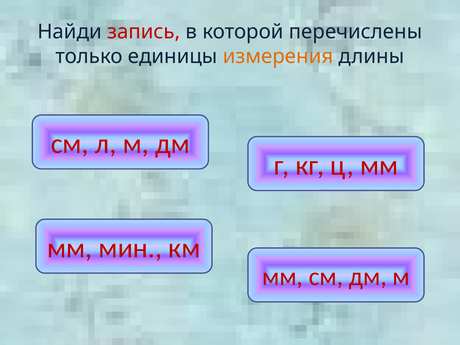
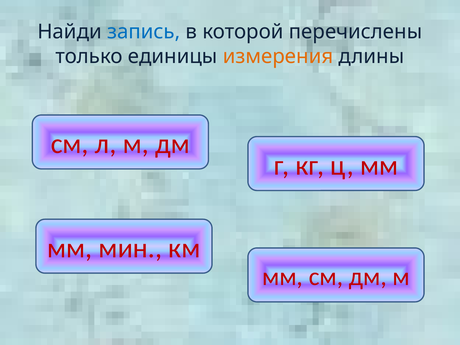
запись colour: red -> blue
